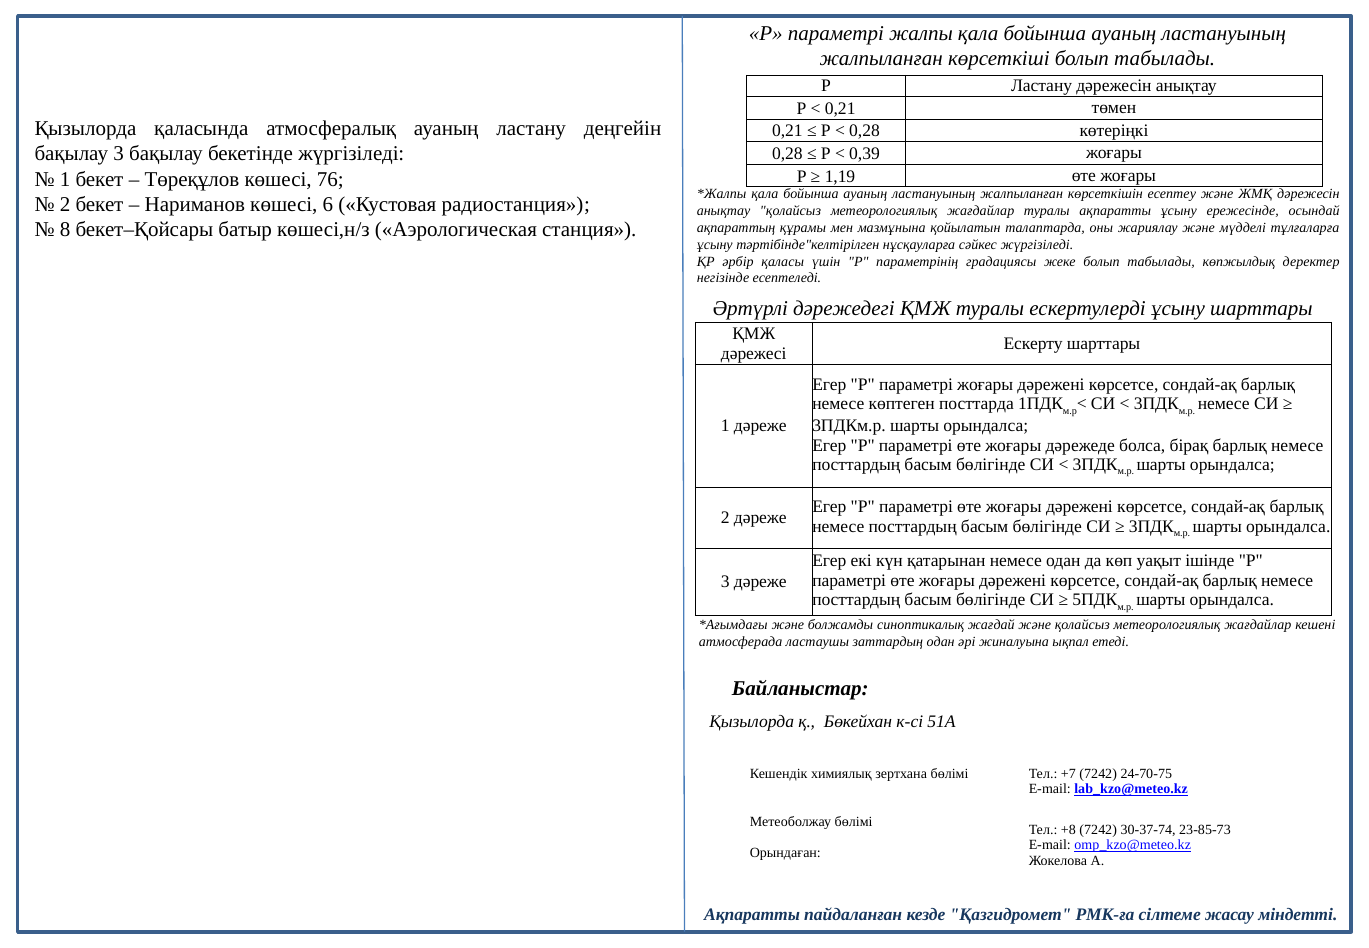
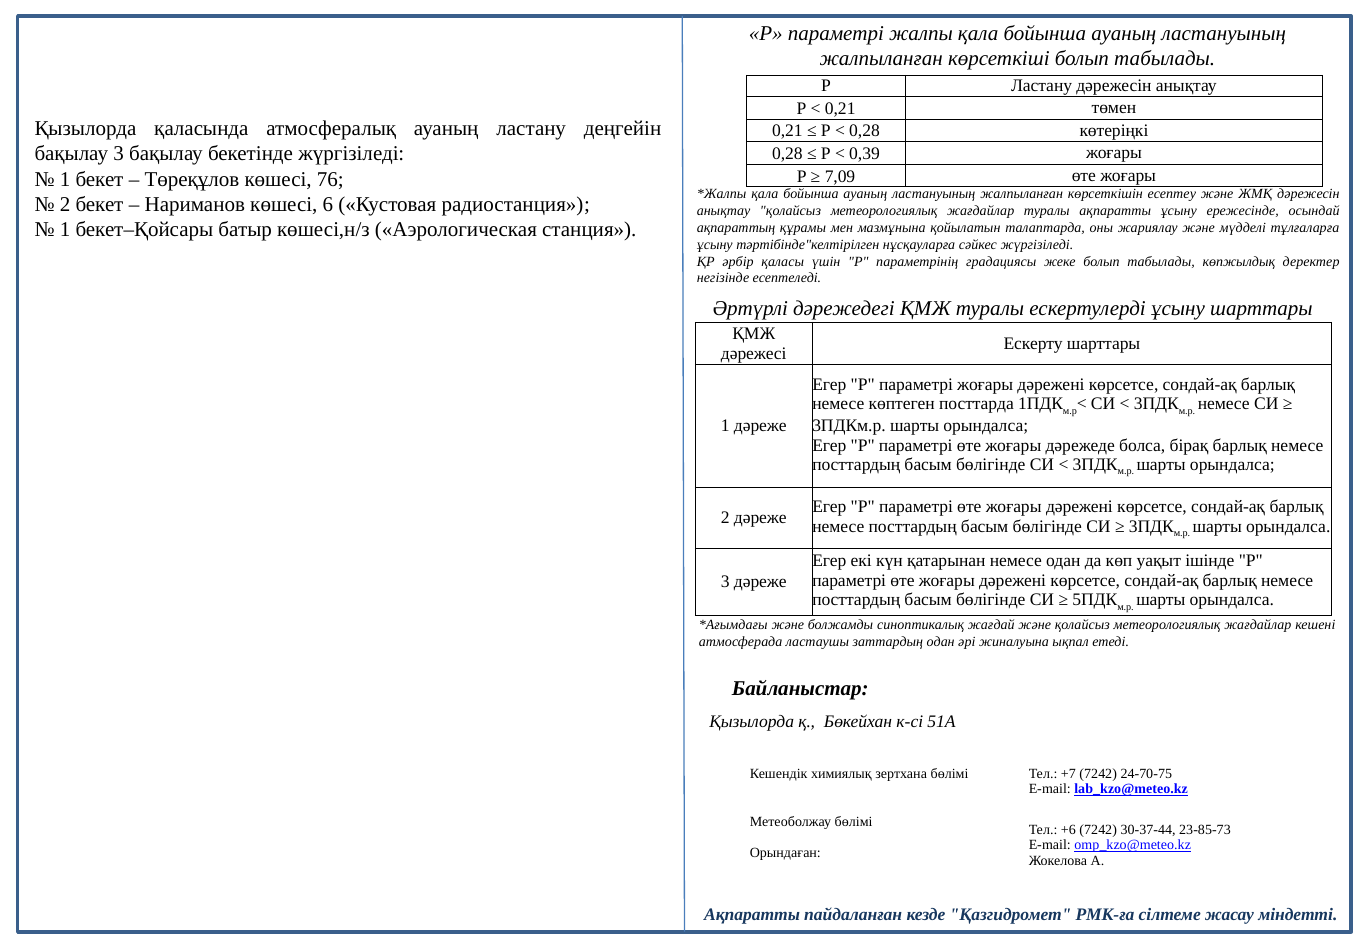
1,19: 1,19 -> 7,09
8 at (65, 230): 8 -> 1
+8: +8 -> +6
30-37-74: 30-37-74 -> 30-37-44
